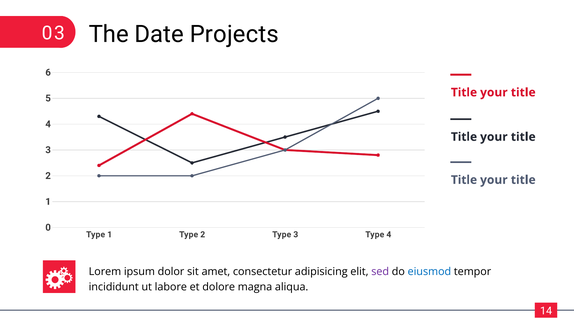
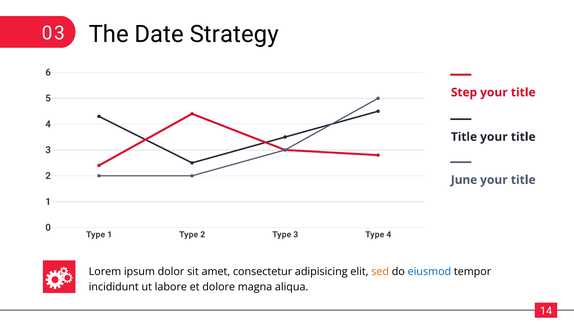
Projects: Projects -> Strategy
Title at (464, 92): Title -> Step
Title at (464, 180): Title -> June
sed colour: purple -> orange
